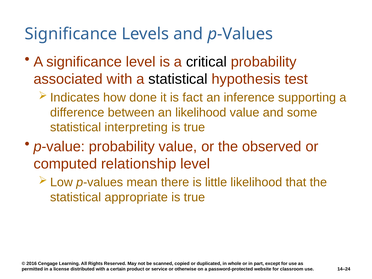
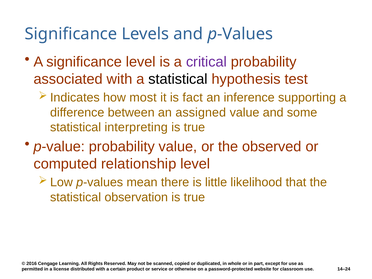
critical colour: black -> purple
done: done -> most
an likelihood: likelihood -> assigned
appropriate: appropriate -> observation
